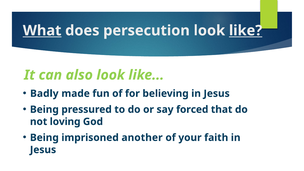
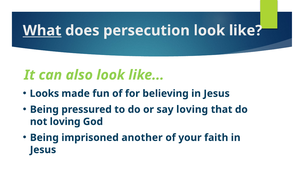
like at (246, 31) underline: present -> none
Badly: Badly -> Looks
say forced: forced -> loving
